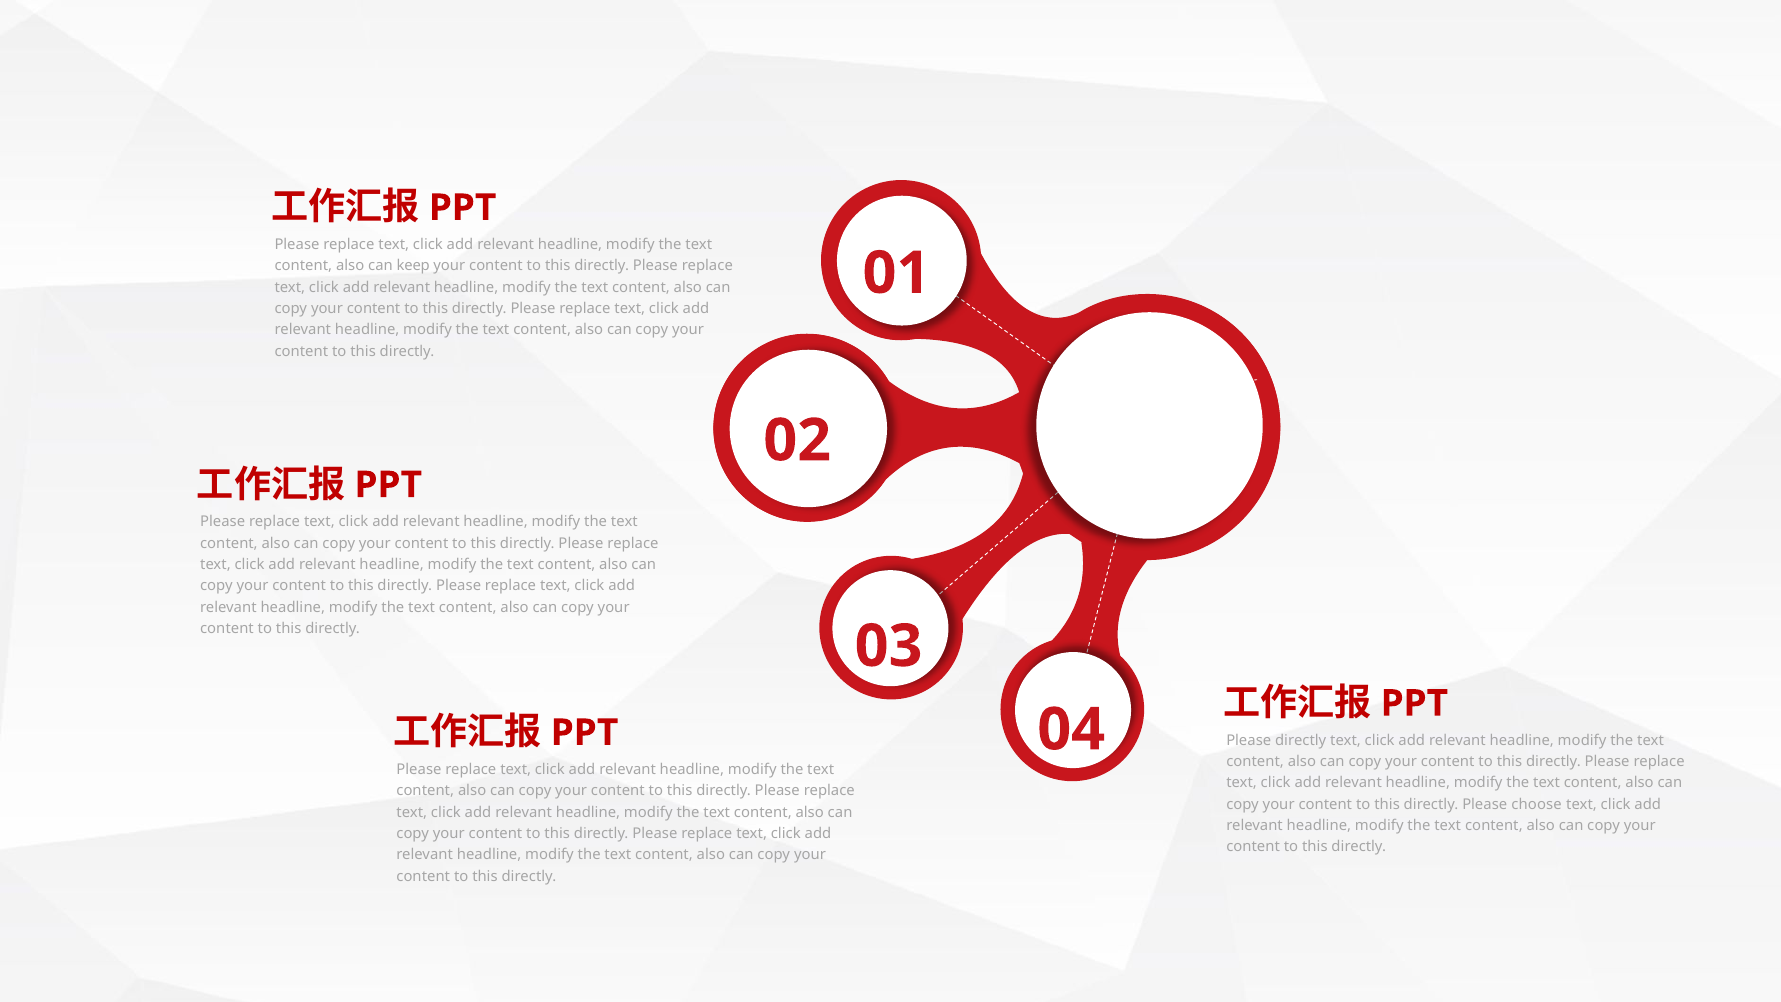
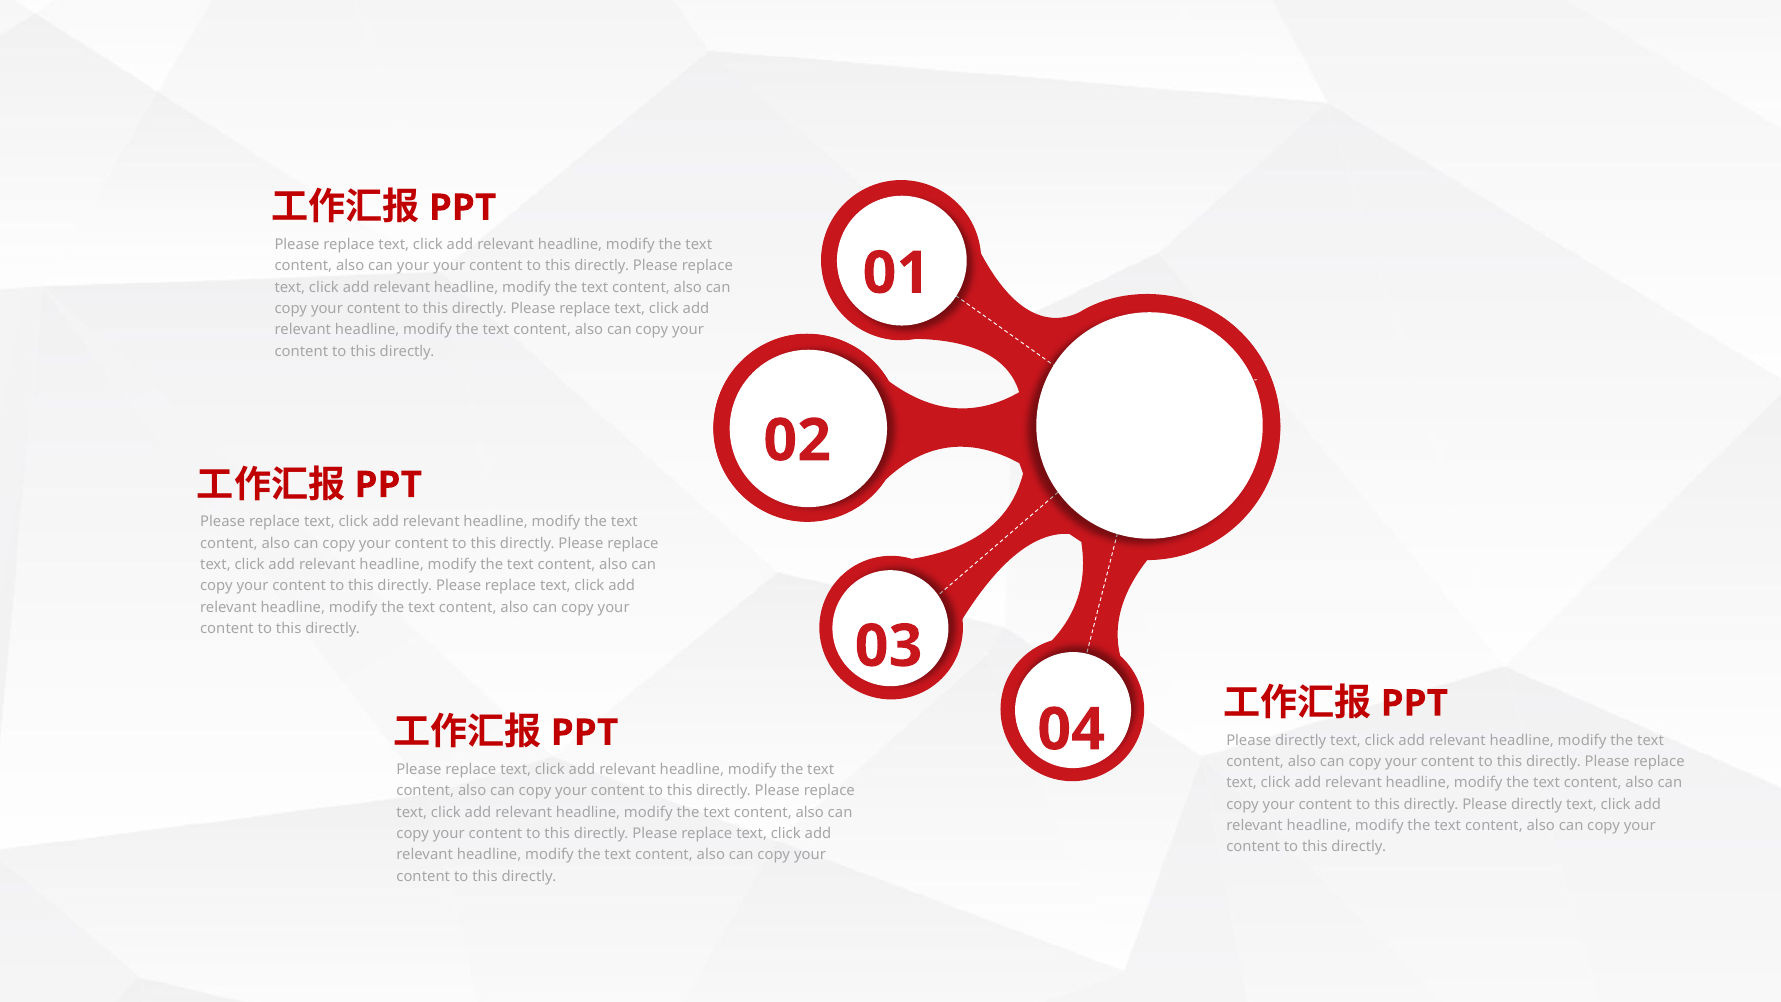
can keep: keep -> your
directly Please choose: choose -> directly
